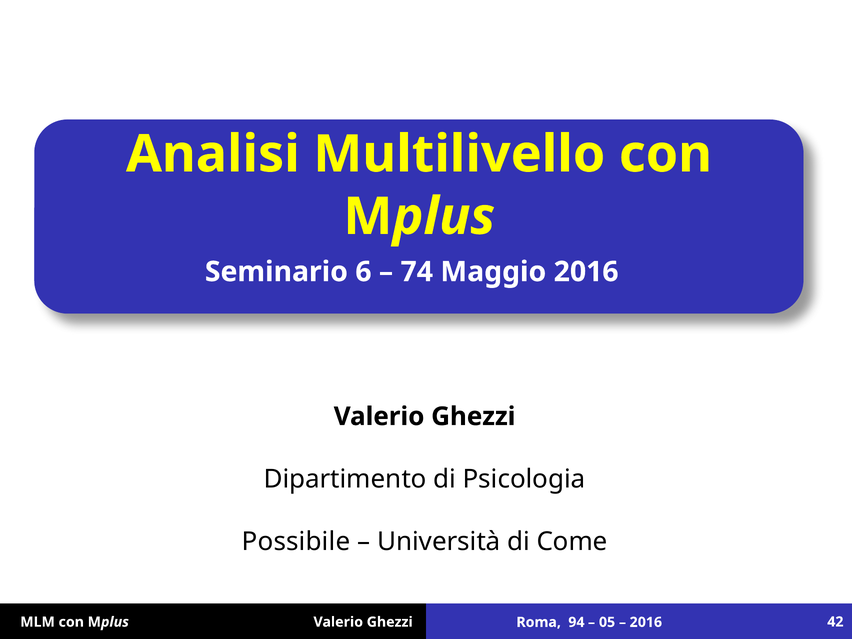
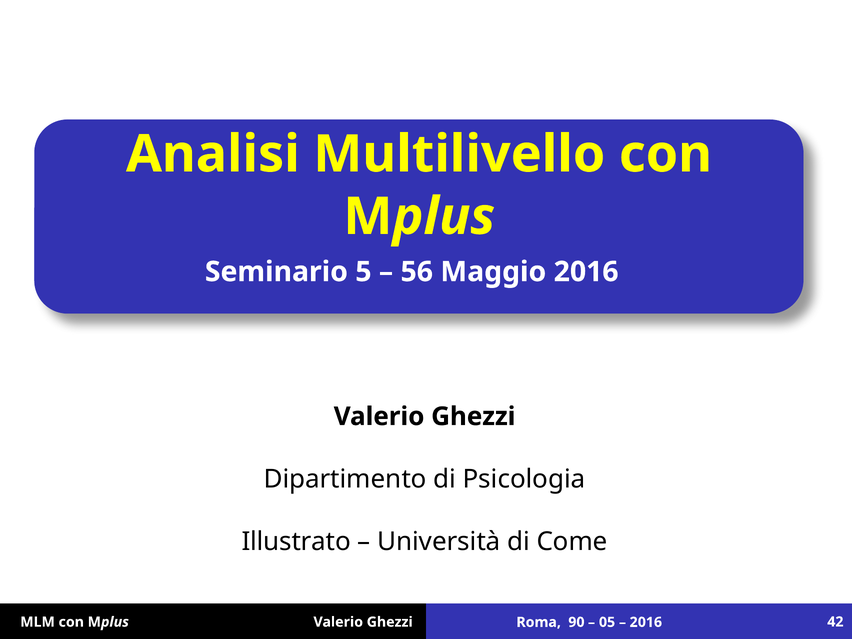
6: 6 -> 5
74: 74 -> 56
Possibile: Possibile -> Illustrato
94: 94 -> 90
